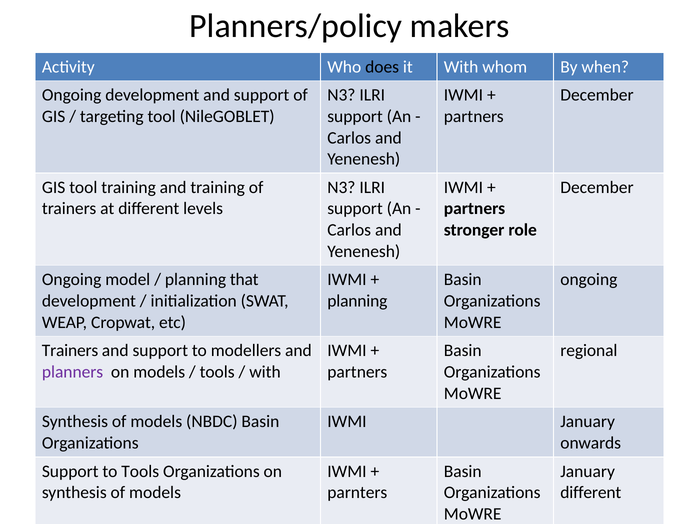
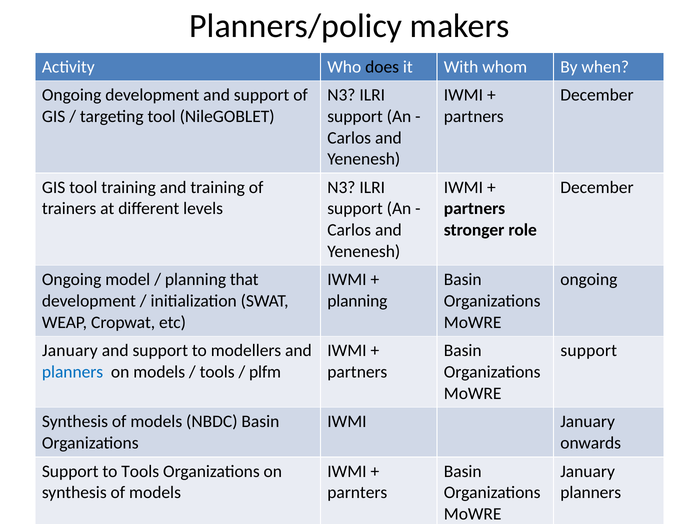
Trainers at (70, 351): Trainers -> January
regional at (589, 351): regional -> support
planners at (73, 372) colour: purple -> blue
with at (265, 372): with -> plfm
different at (591, 493): different -> planners
